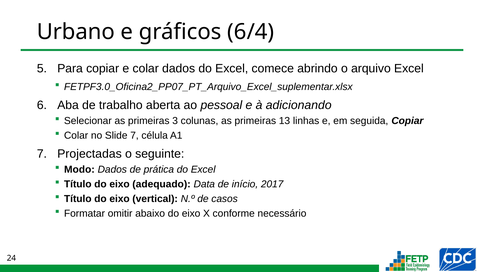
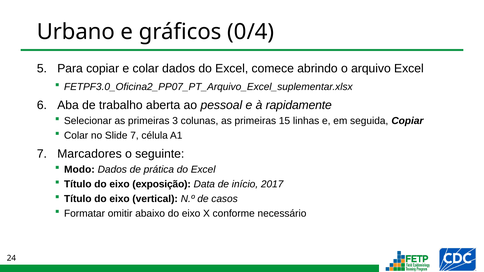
6/4: 6/4 -> 0/4
adicionando: adicionando -> rapidamente
13: 13 -> 15
Projectadas: Projectadas -> Marcadores
adequado: adequado -> exposição
